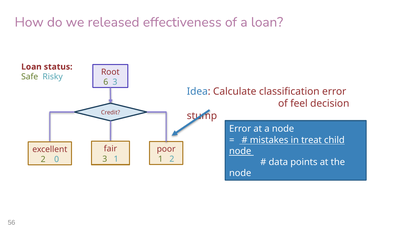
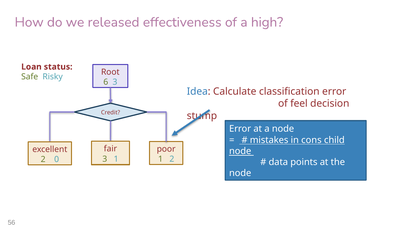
a loan: loan -> high
treat: treat -> cons
